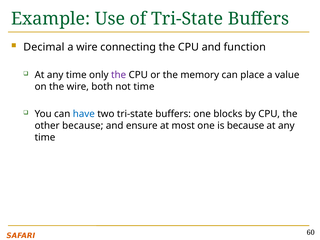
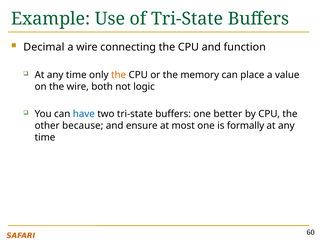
the at (119, 75) colour: purple -> orange
not time: time -> logic
blocks: blocks -> better
is because: because -> formally
